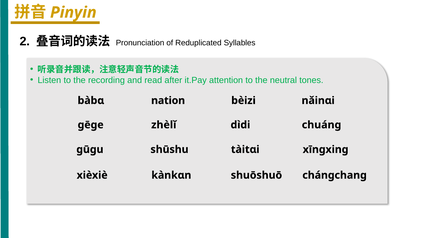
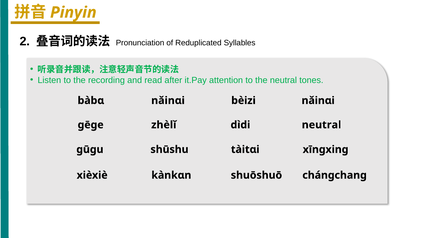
bàbɑ nation: nation -> nǎinɑi
dìdi chuánɡ: chuánɡ -> neutral
